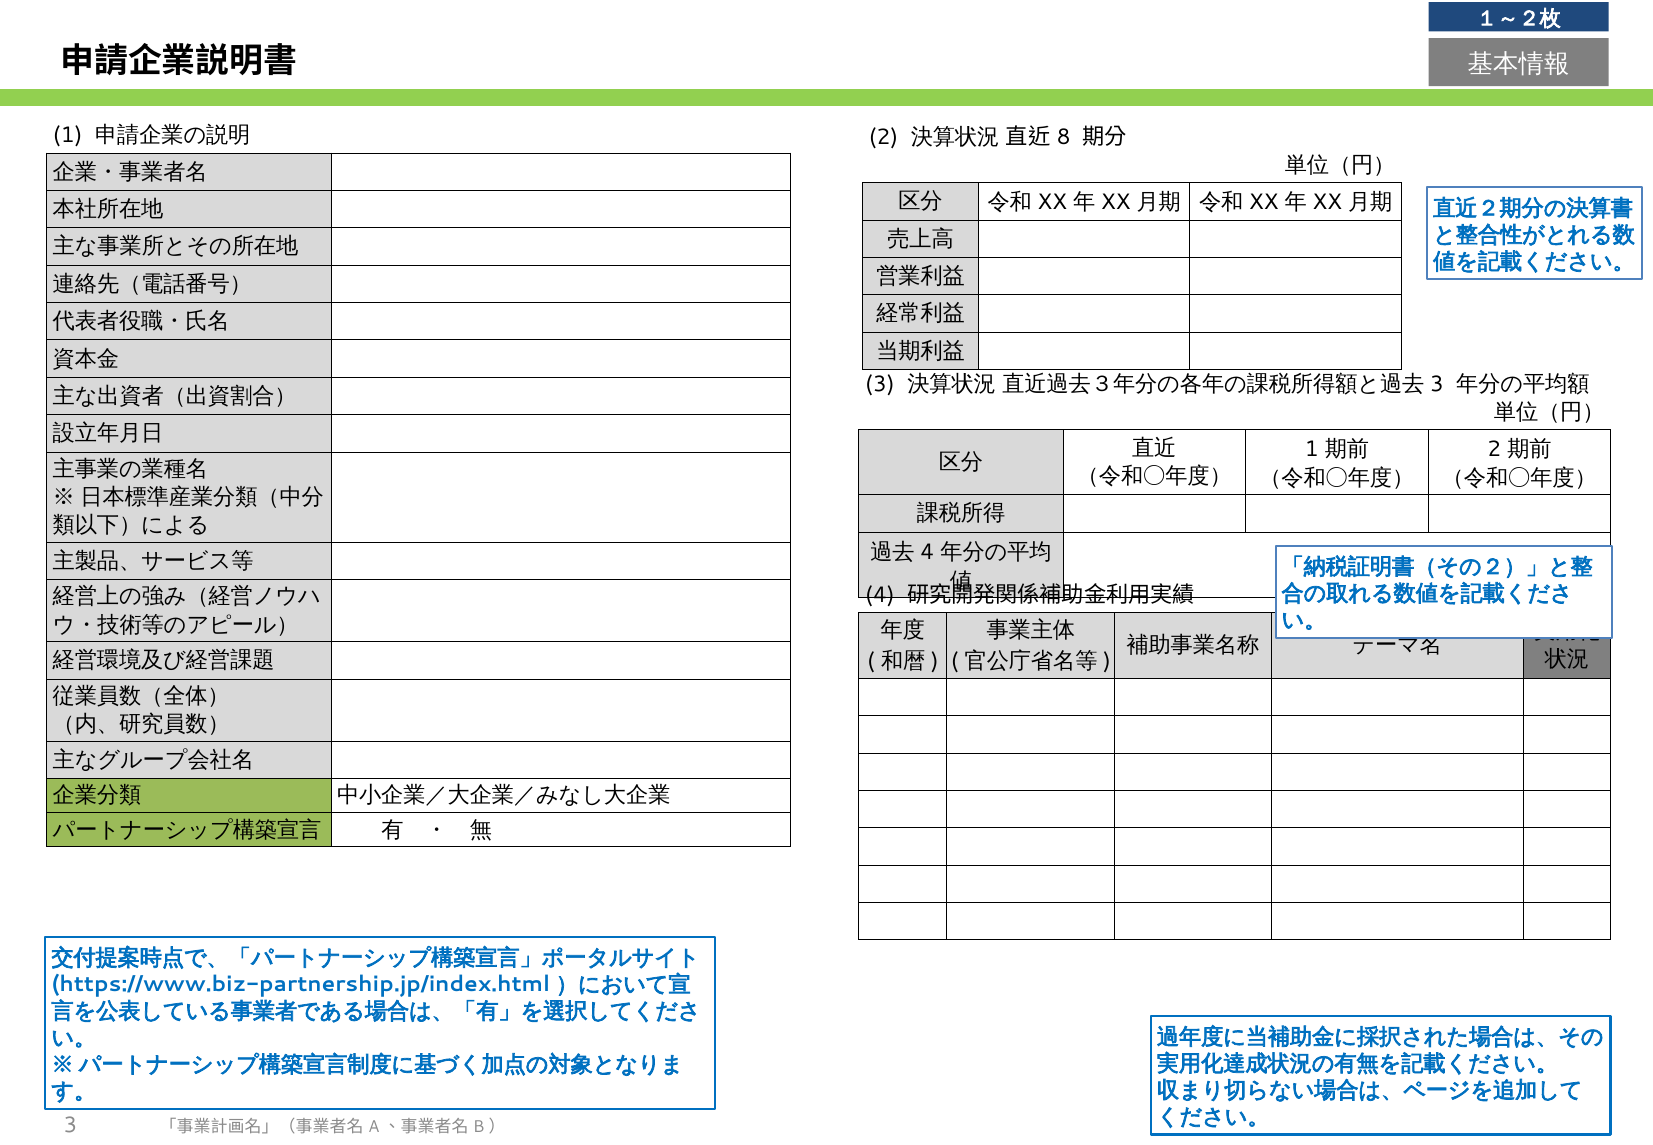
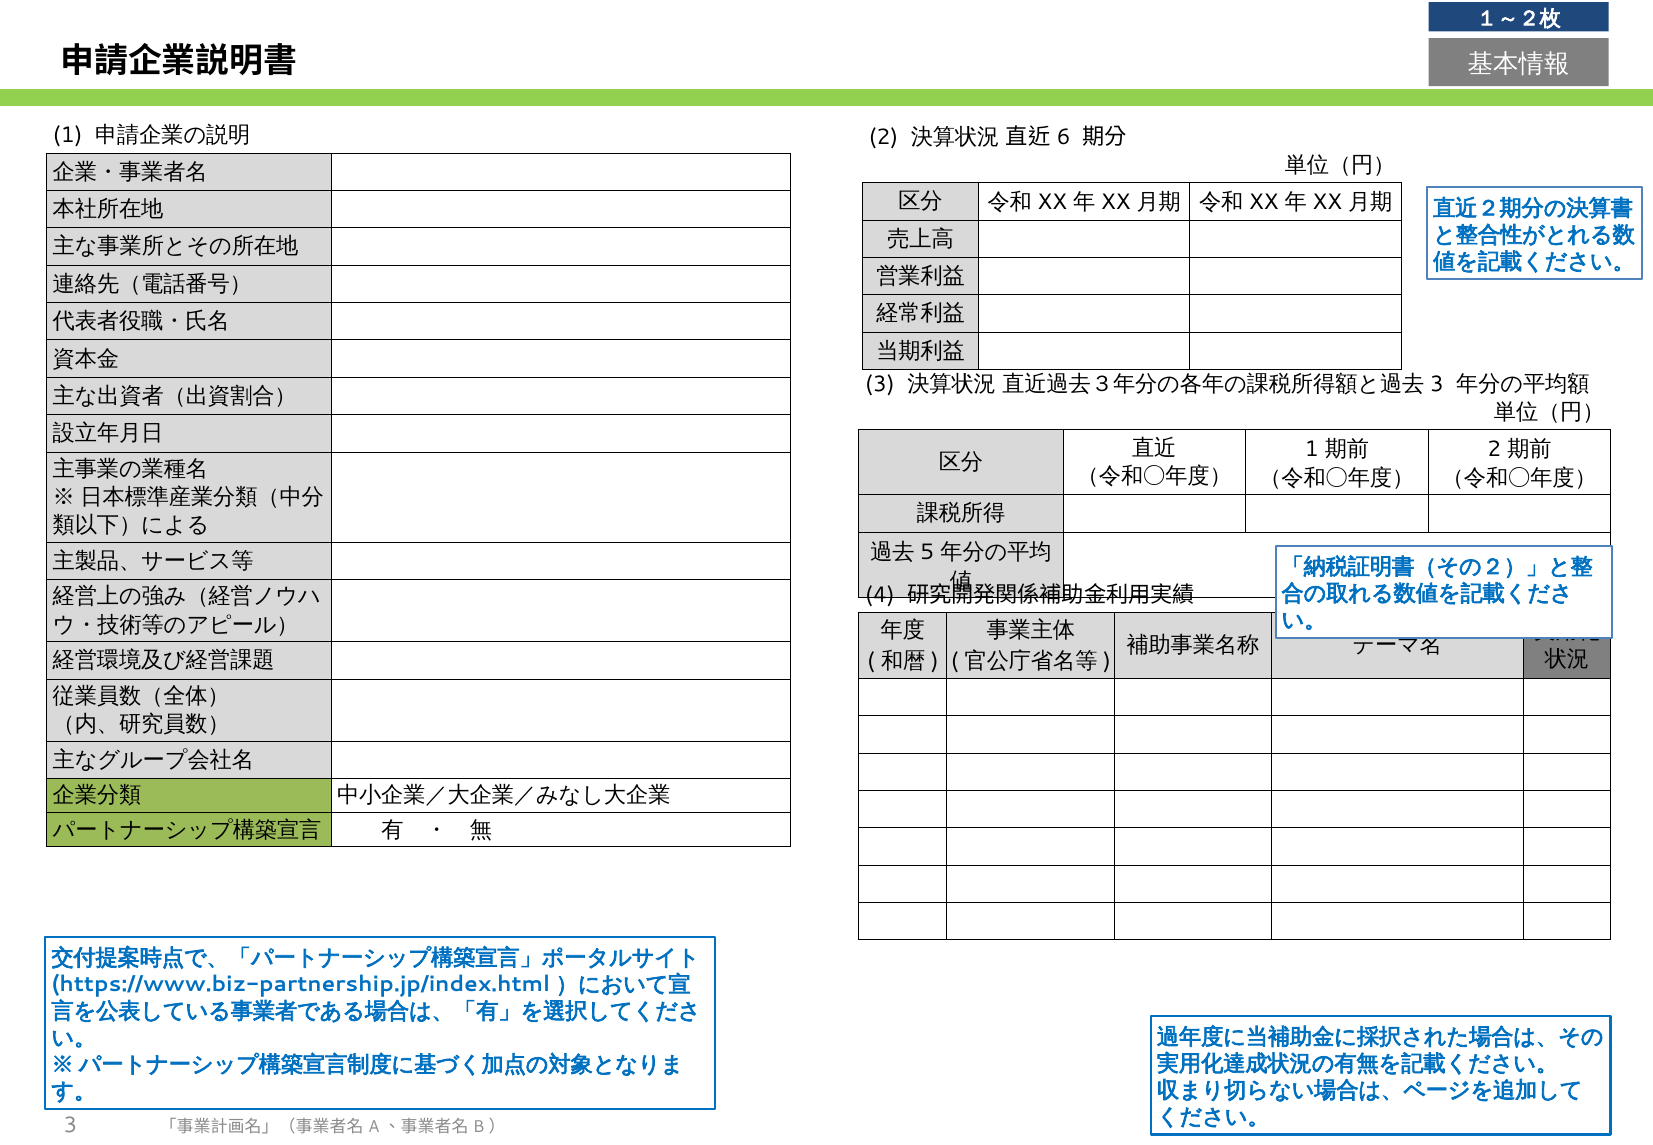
8: 8 -> 6
4 at (927, 552): 4 -> 5
